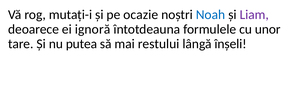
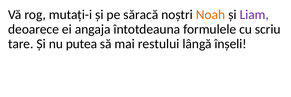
ocazie: ocazie -> săracă
Noah colour: blue -> orange
ignoră: ignoră -> angaja
unor: unor -> scriu
